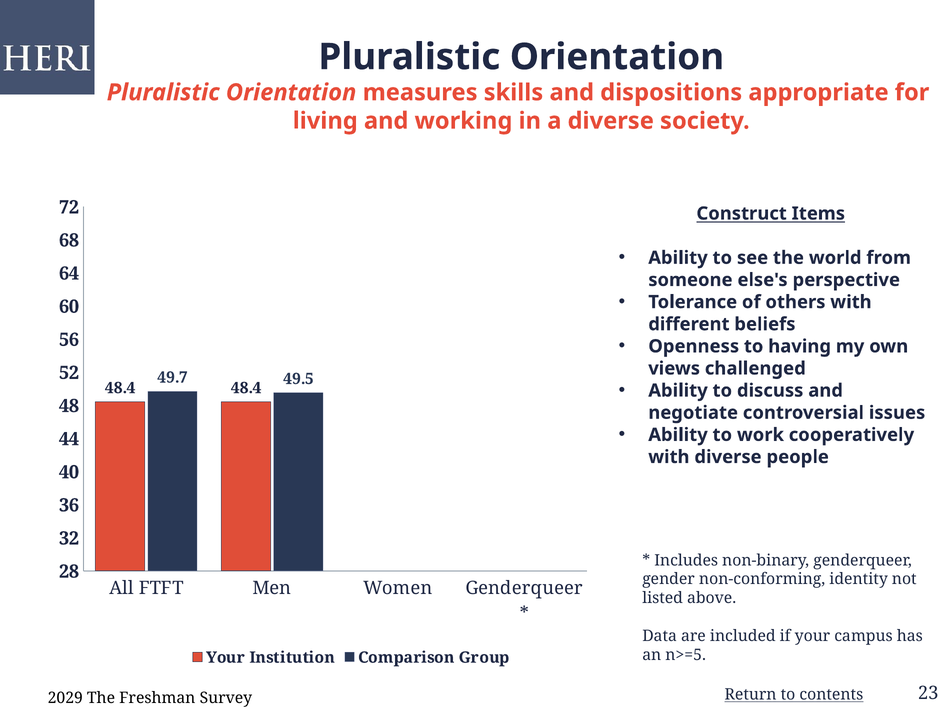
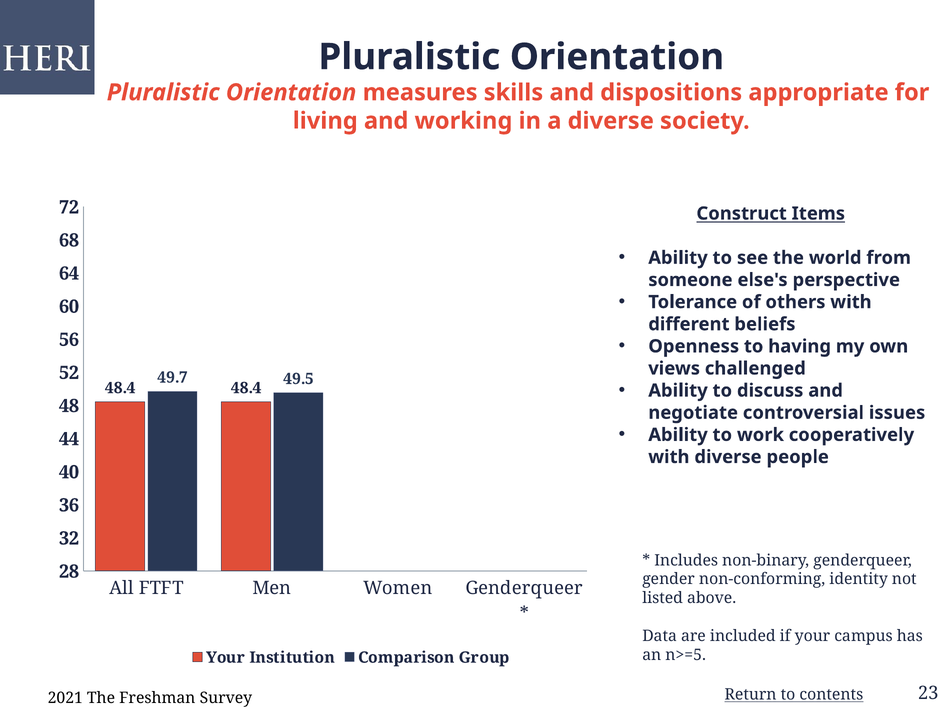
2029: 2029 -> 2021
